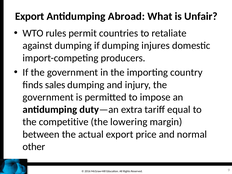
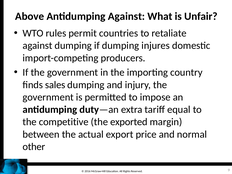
Export at (30, 16): Export -> Above
Antidumping Abroad: Abroad -> Against
lowering: lowering -> exported
